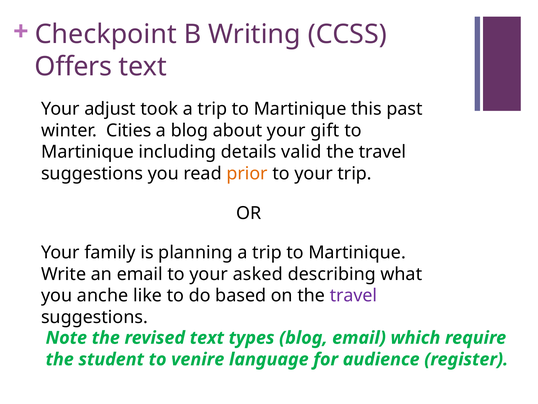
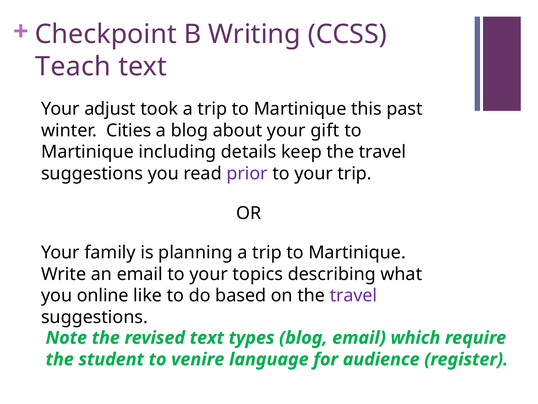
Offers: Offers -> Teach
valid: valid -> keep
prior colour: orange -> purple
asked: asked -> topics
anche: anche -> online
